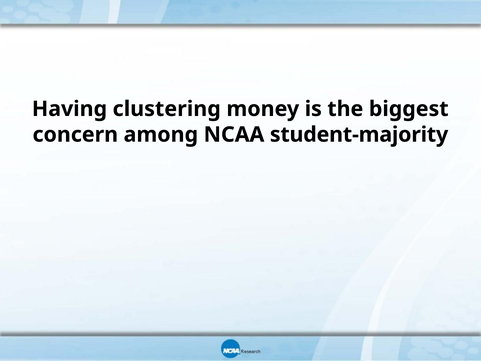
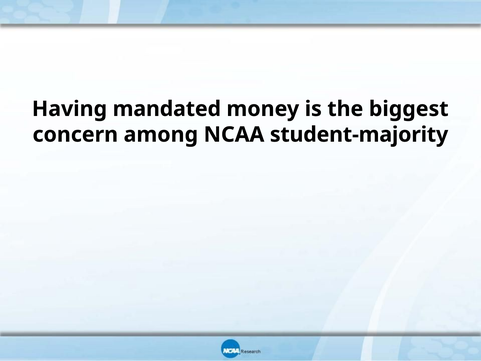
clustering: clustering -> mandated
